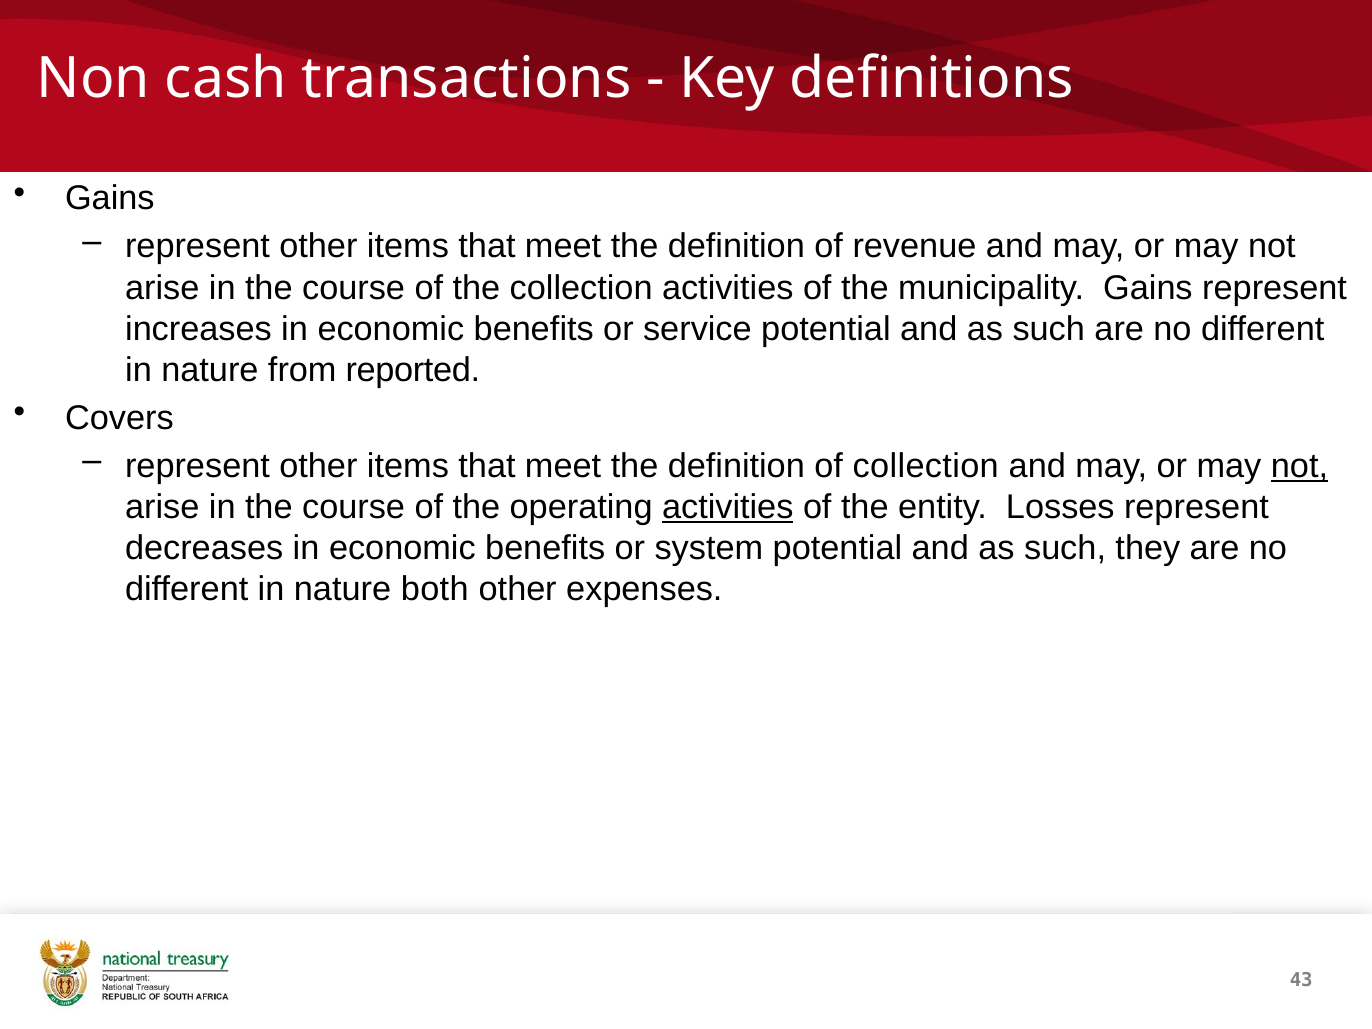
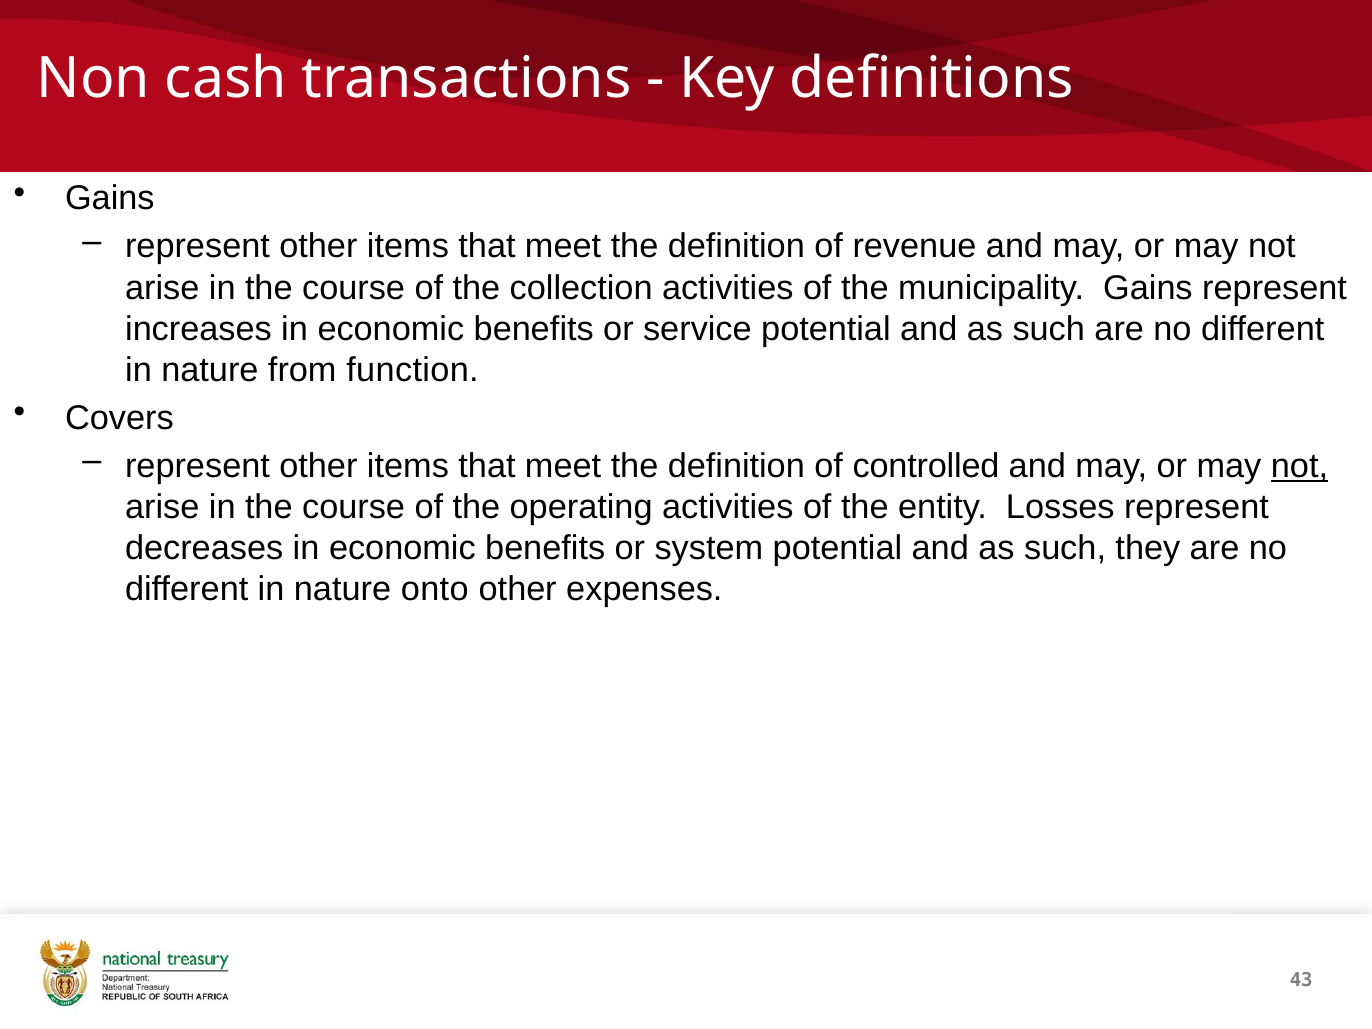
reported: reported -> function
of collection: collection -> controlled
activities at (728, 507) underline: present -> none
both: both -> onto
